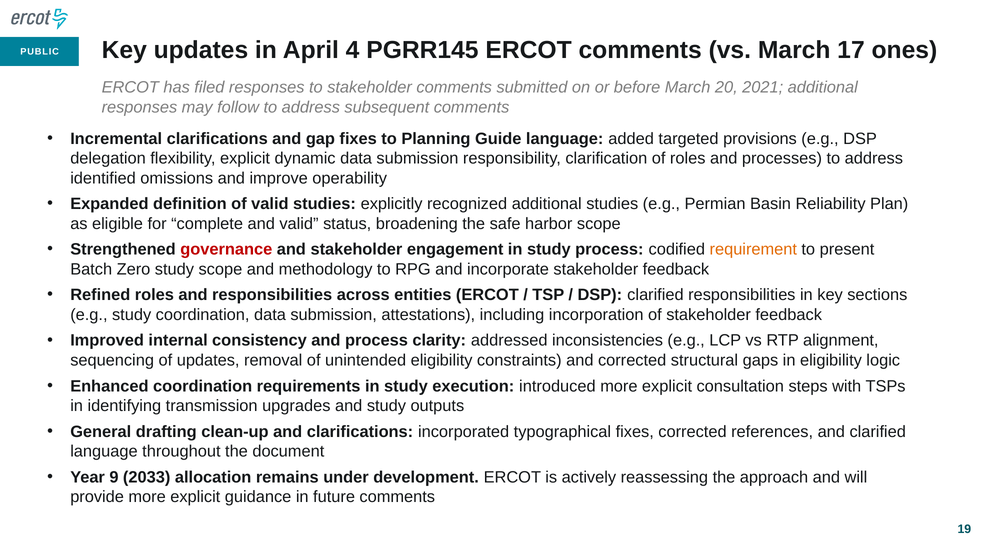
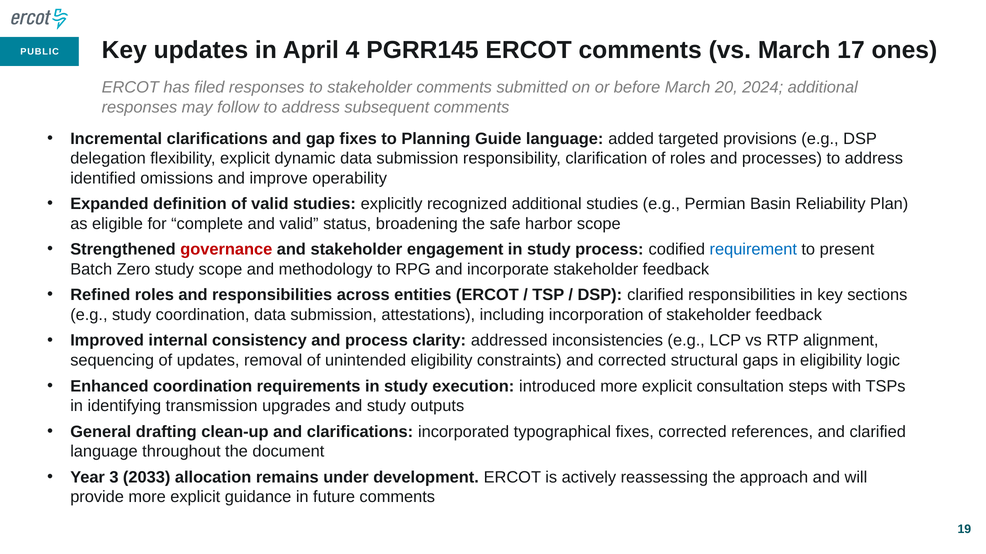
2021: 2021 -> 2024
requirement colour: orange -> blue
9: 9 -> 3
